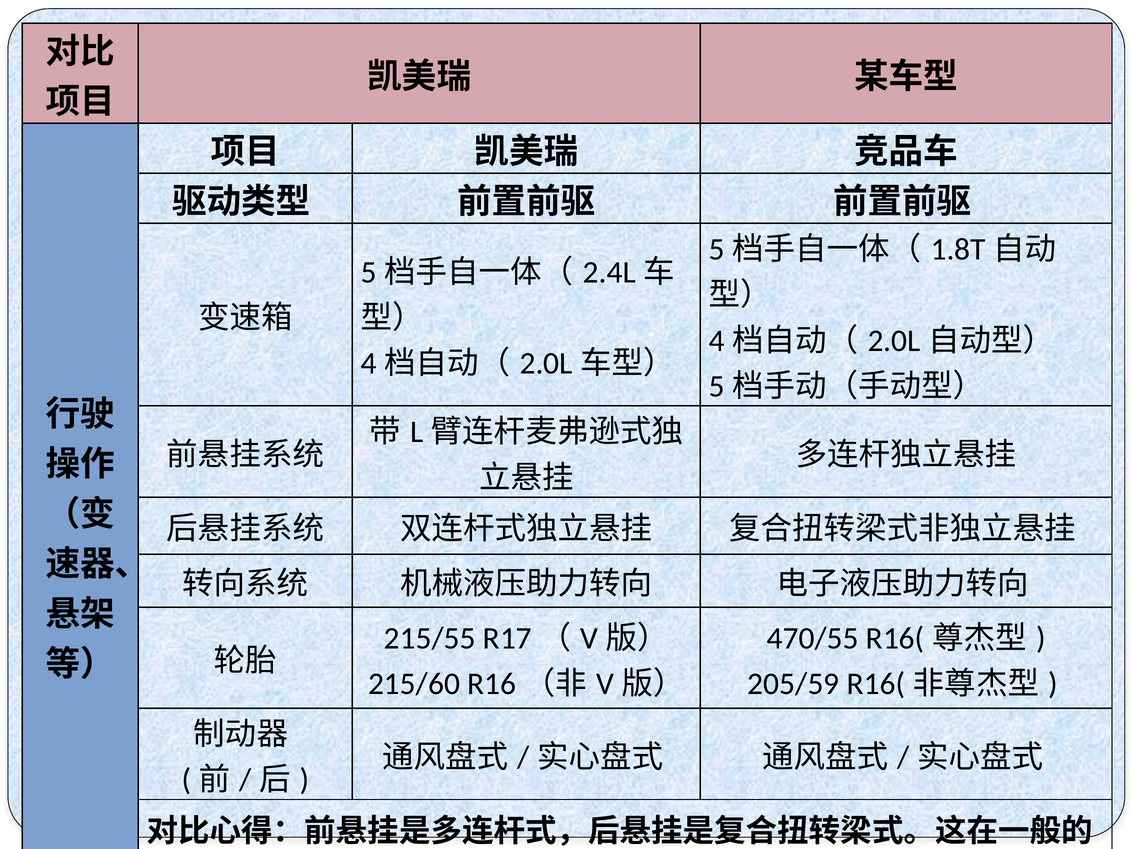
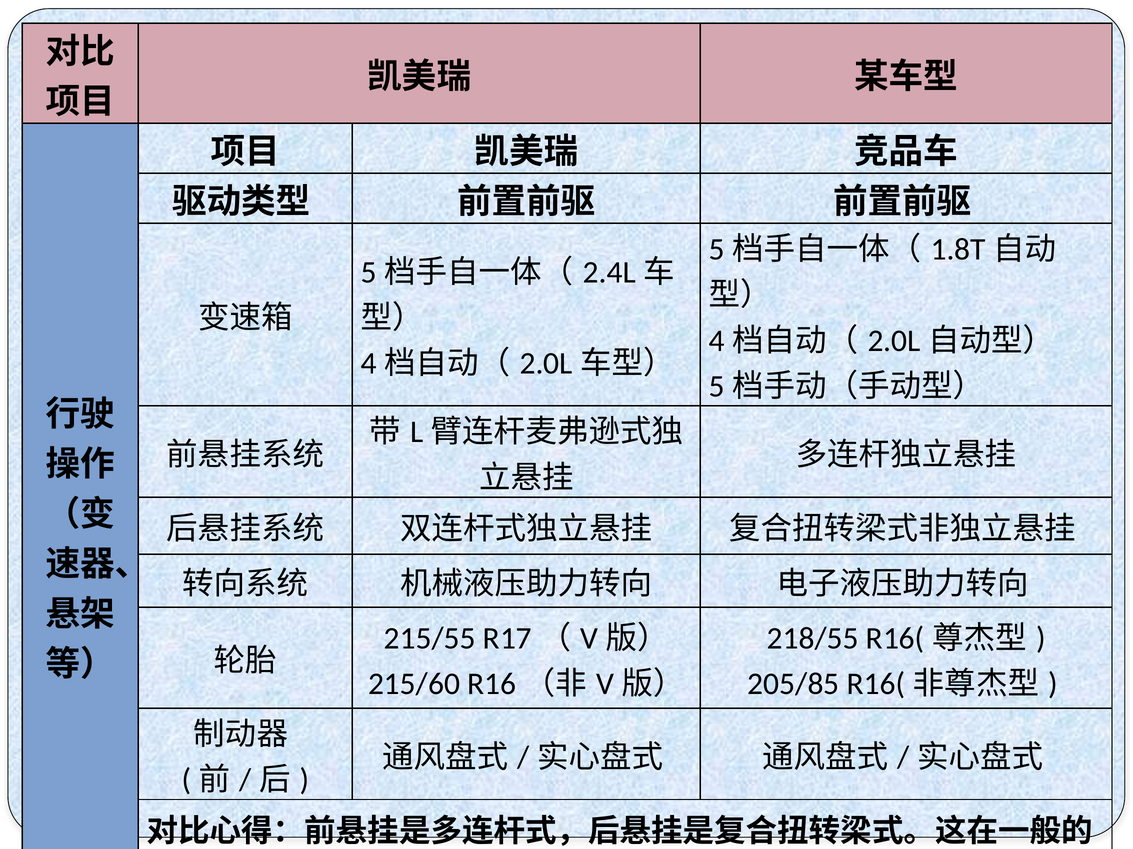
470/55: 470/55 -> 218/55
205/59: 205/59 -> 205/85
